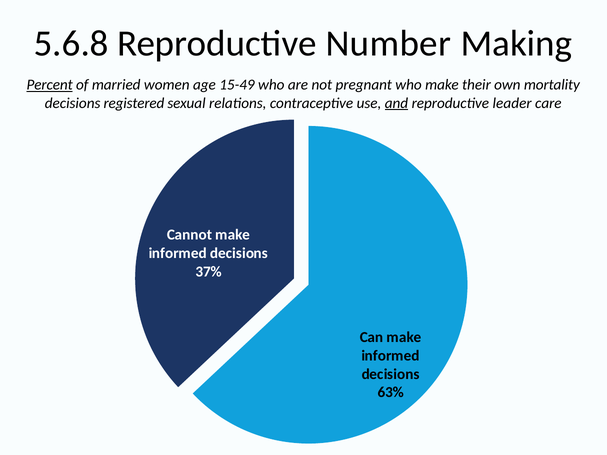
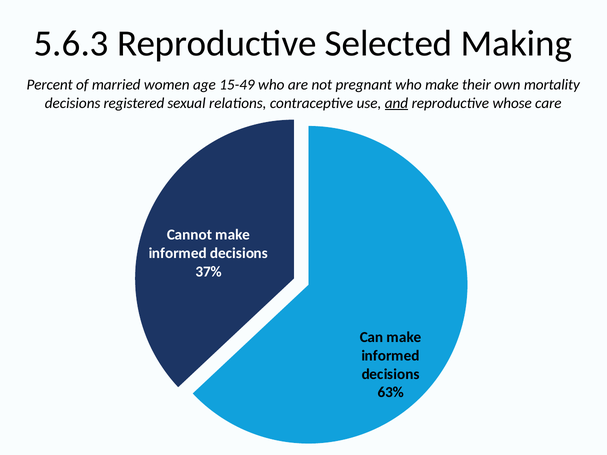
5.6.8: 5.6.8 -> 5.6.3
Number: Number -> Selected
Percent underline: present -> none
leader: leader -> whose
